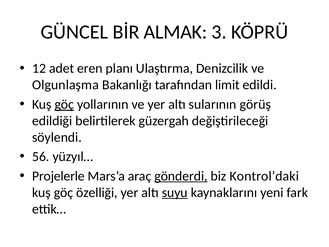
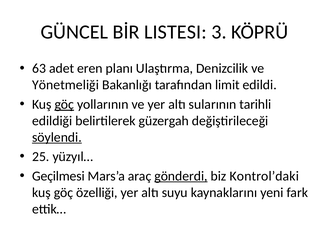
ALMAK: ALMAK -> LISTESI
12: 12 -> 63
Olgunlaşma: Olgunlaşma -> Yönetmeliği
görüş: görüş -> tarihli
söylendi underline: none -> present
56: 56 -> 25
Projelerle: Projelerle -> Geçilmesi
suyu underline: present -> none
